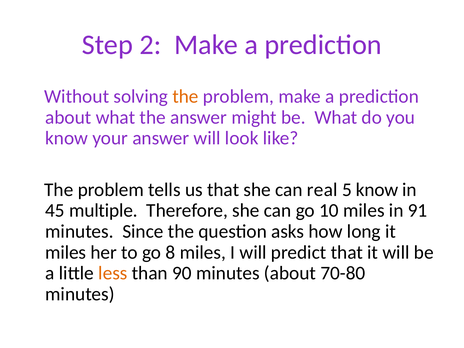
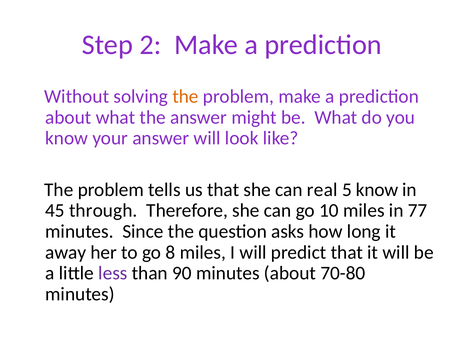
multiple: multiple -> through
91: 91 -> 77
miles at (66, 252): miles -> away
less colour: orange -> purple
